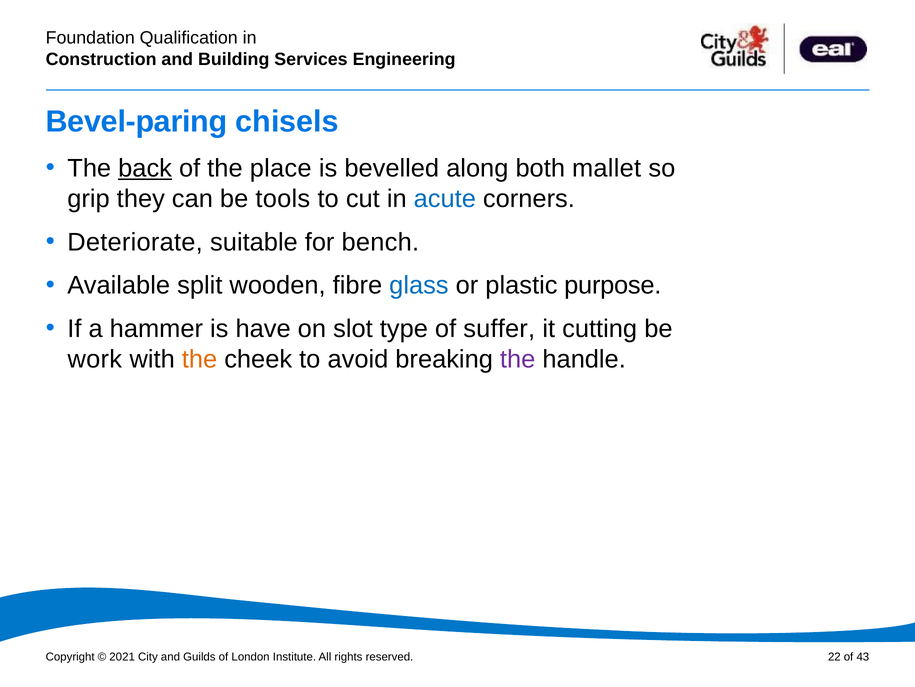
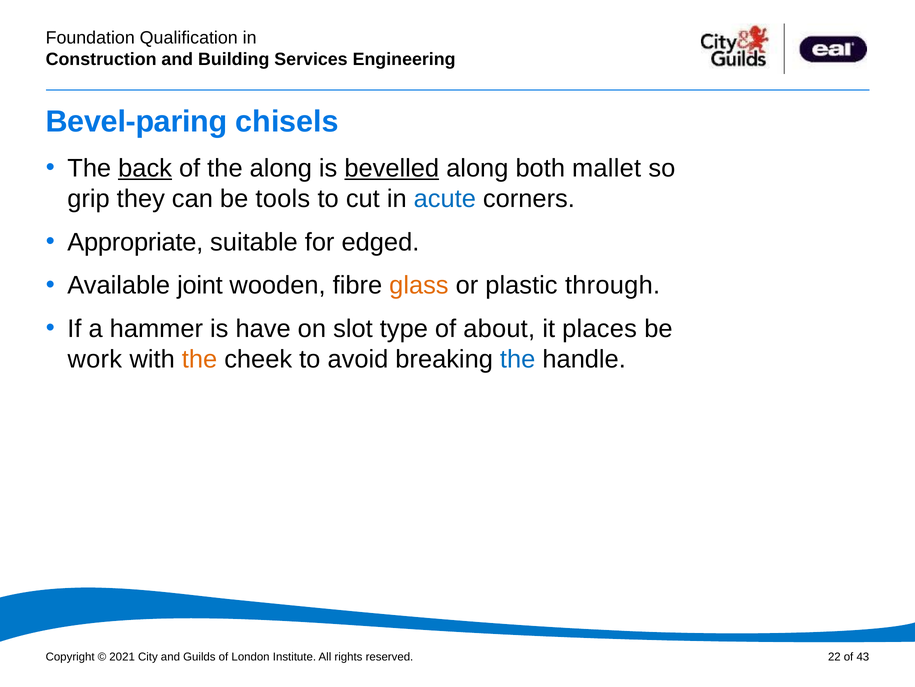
the place: place -> along
bevelled underline: none -> present
Deteriorate: Deteriorate -> Appropriate
bench: bench -> edged
split: split -> joint
glass colour: blue -> orange
purpose: purpose -> through
suffer: suffer -> about
cutting: cutting -> places
the at (518, 359) colour: purple -> blue
